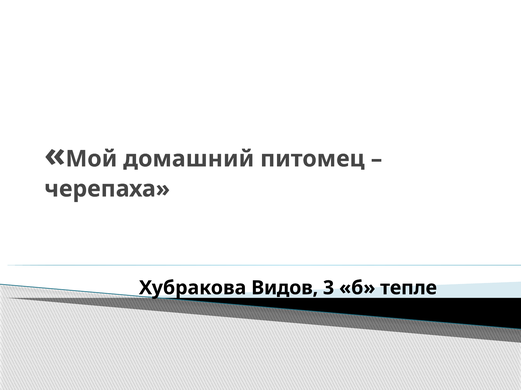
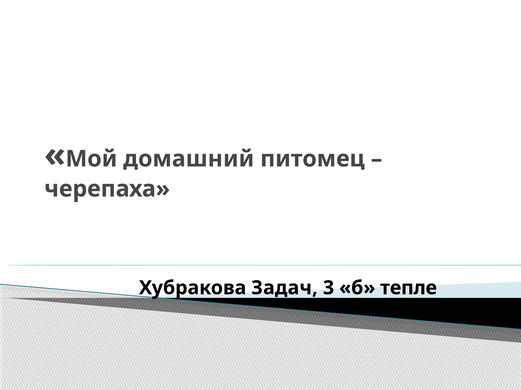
Видов: Видов -> Задач
